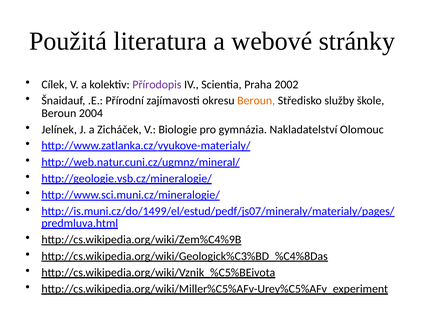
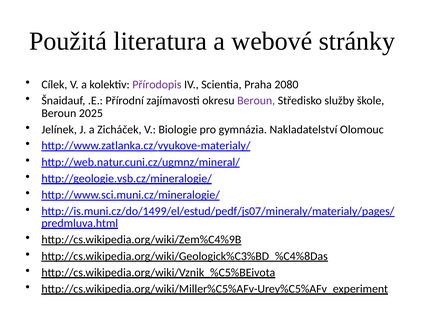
2002: 2002 -> 2080
Beroun at (256, 101) colour: orange -> purple
2004: 2004 -> 2025
